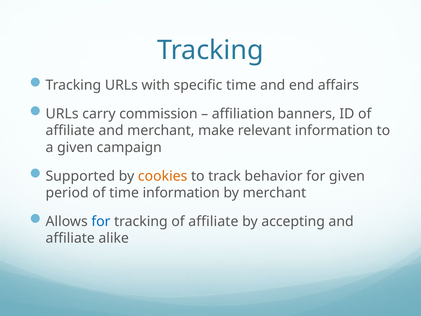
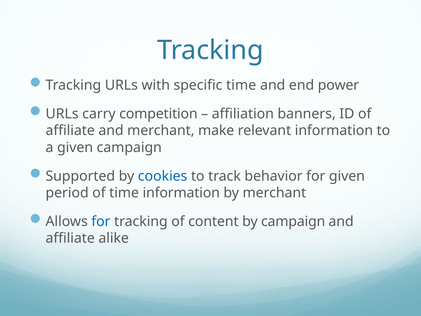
affairs: affairs -> power
commission: commission -> competition
cookies colour: orange -> blue
tracking of affiliate: affiliate -> content
by accepting: accepting -> campaign
